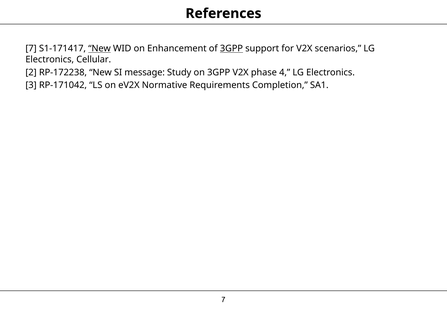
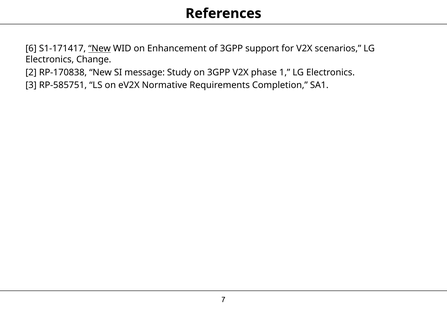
7 at (31, 49): 7 -> 6
3GPP at (231, 49) underline: present -> none
Cellular: Cellular -> Change
RP-172238: RP-172238 -> RP-170838
4: 4 -> 1
RP-171042: RP-171042 -> RP-585751
